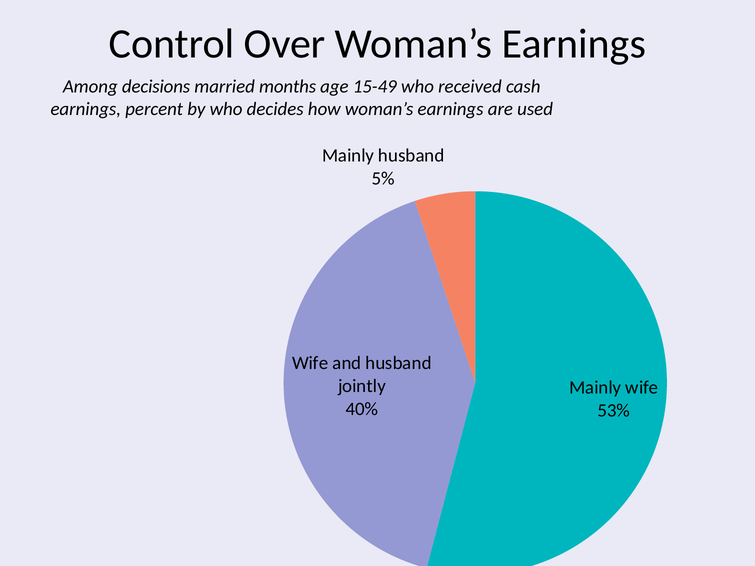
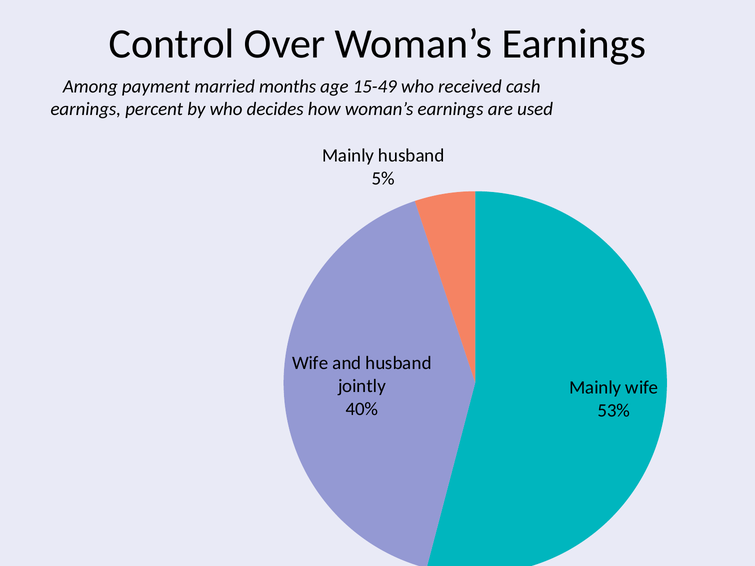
decisions: decisions -> payment
